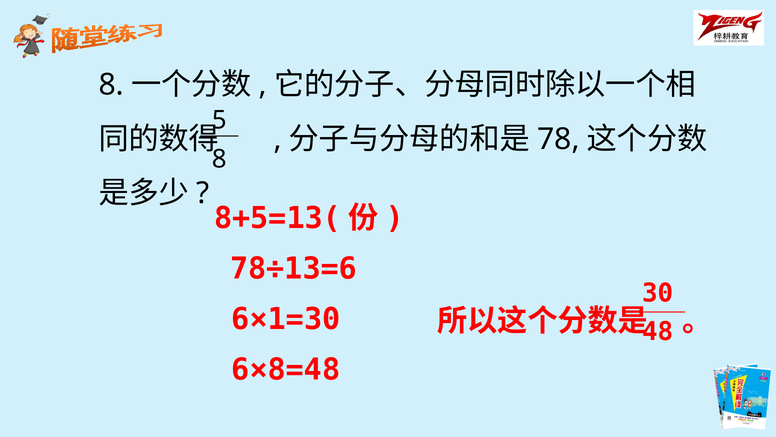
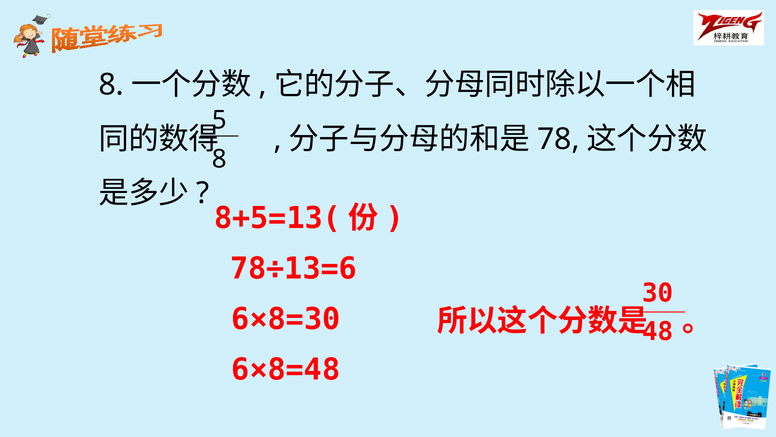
6×1=30: 6×1=30 -> 6×8=30
